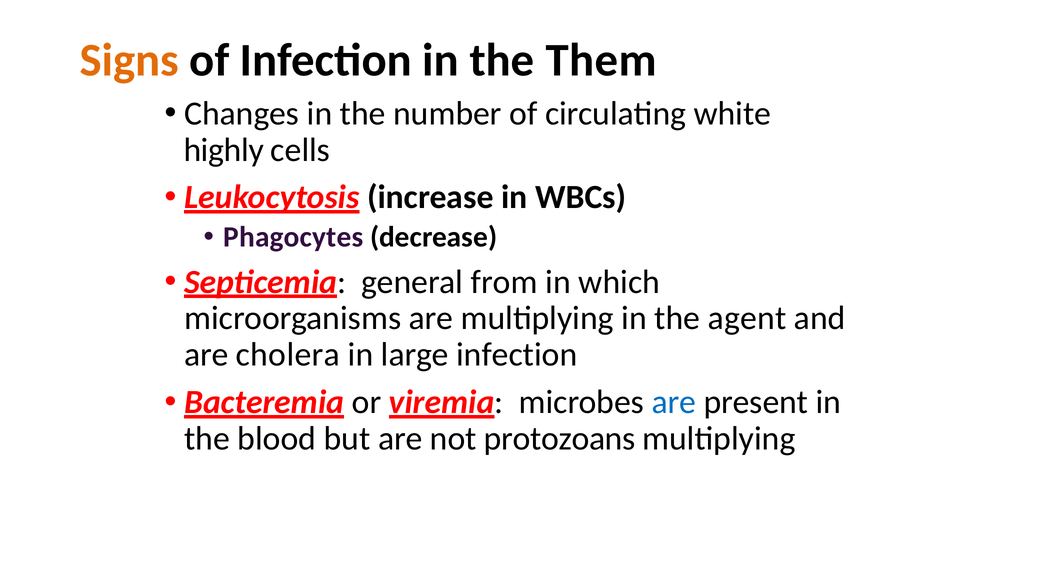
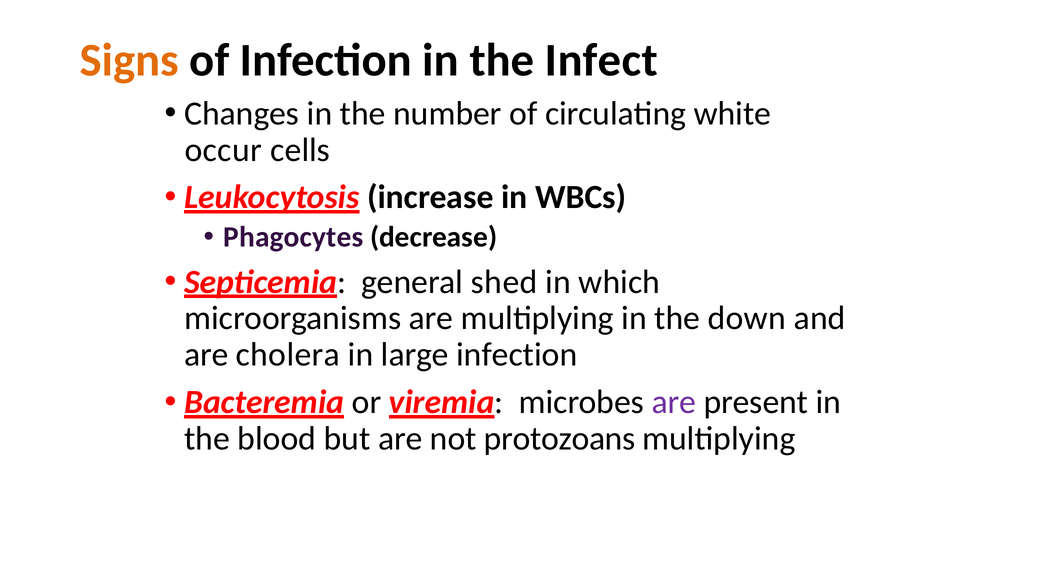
Them: Them -> Infect
highly: highly -> occur
from: from -> shed
agent: agent -> down
are at (674, 402) colour: blue -> purple
